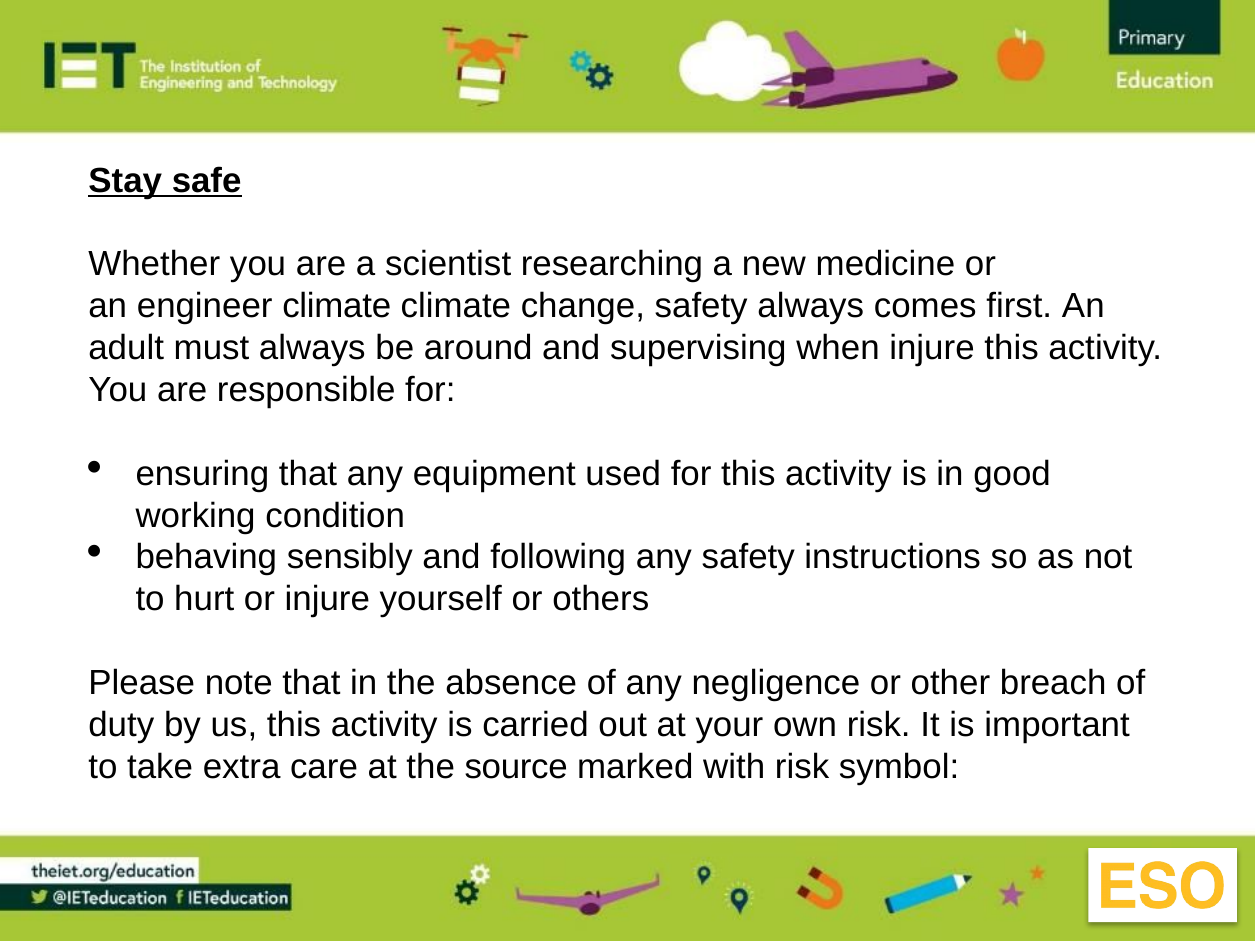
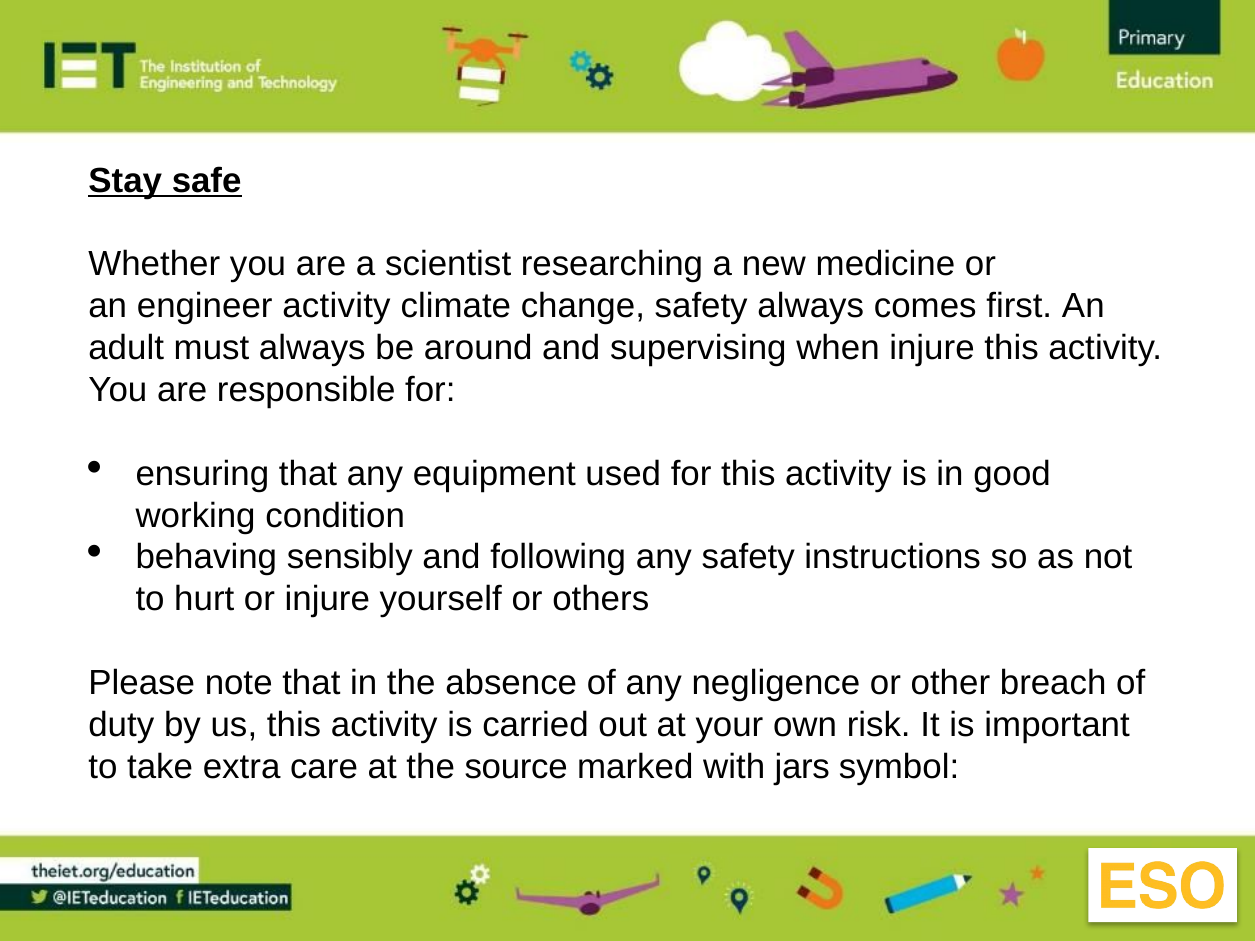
engineer climate: climate -> activity
with risk: risk -> jars
